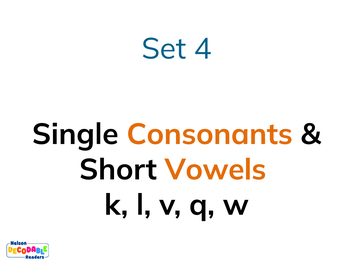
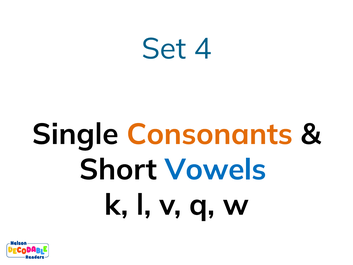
Vowels colour: orange -> blue
